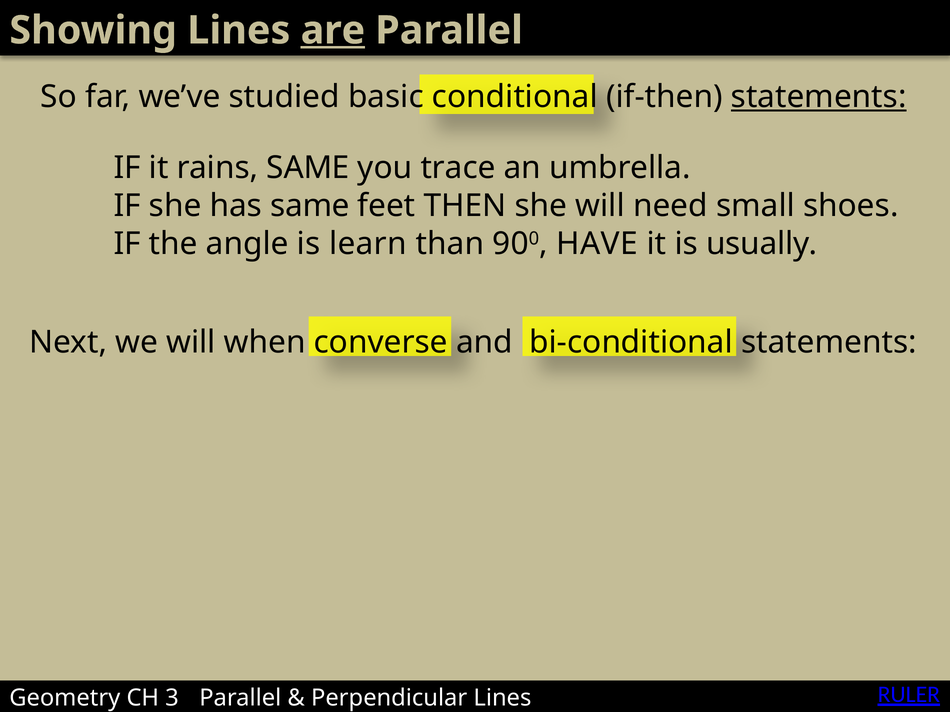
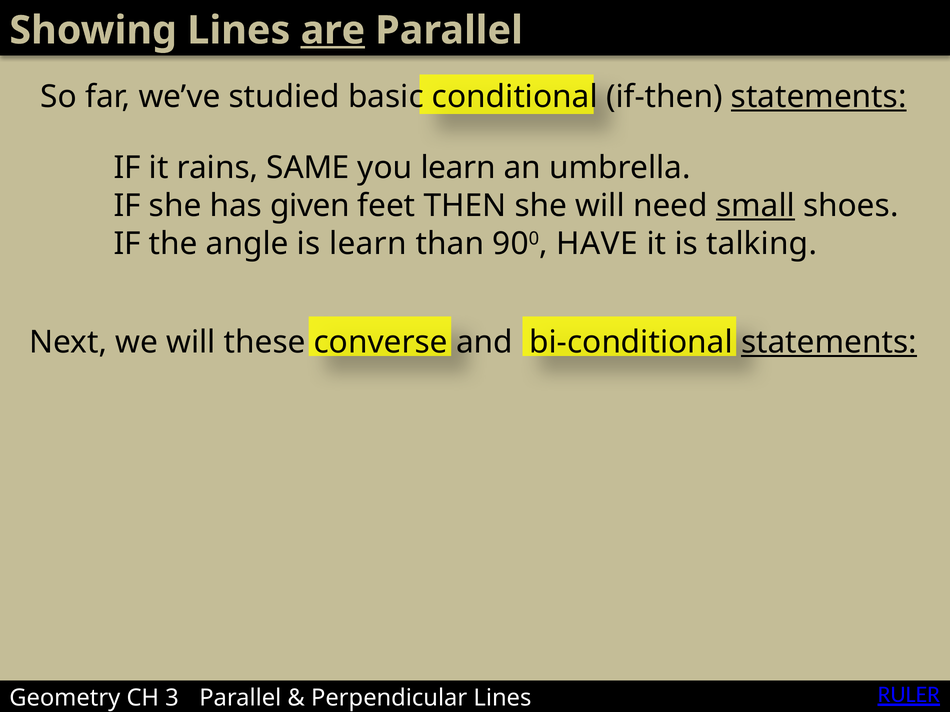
you trace: trace -> learn
has same: same -> given
small underline: none -> present
usually: usually -> talking
when: when -> these
statements at (829, 343) underline: none -> present
